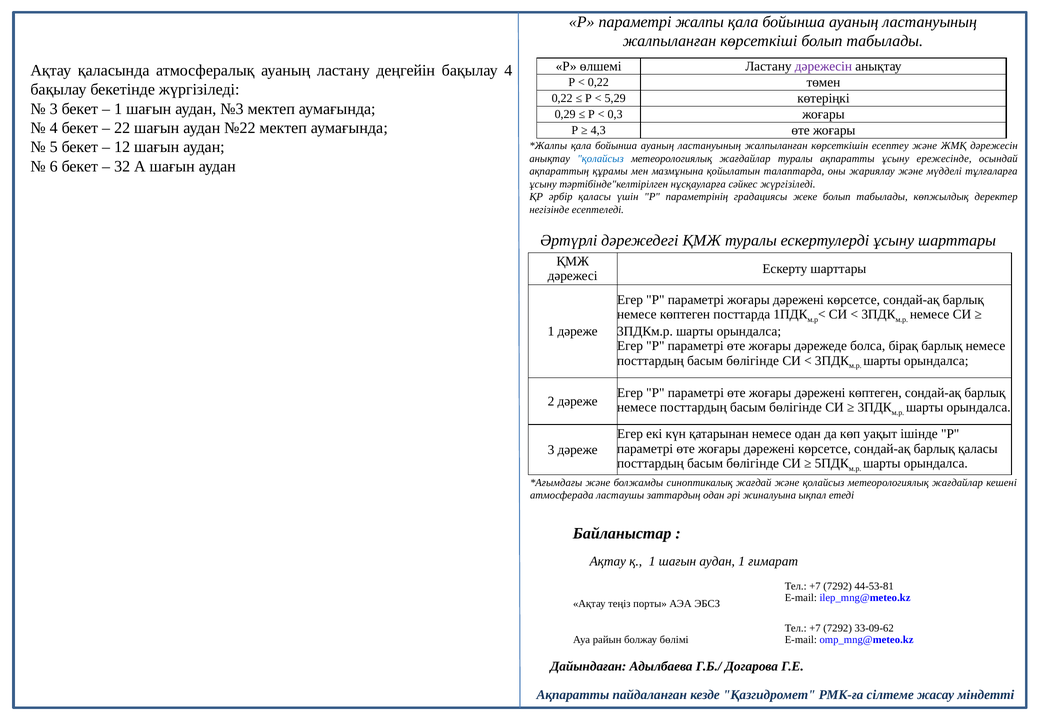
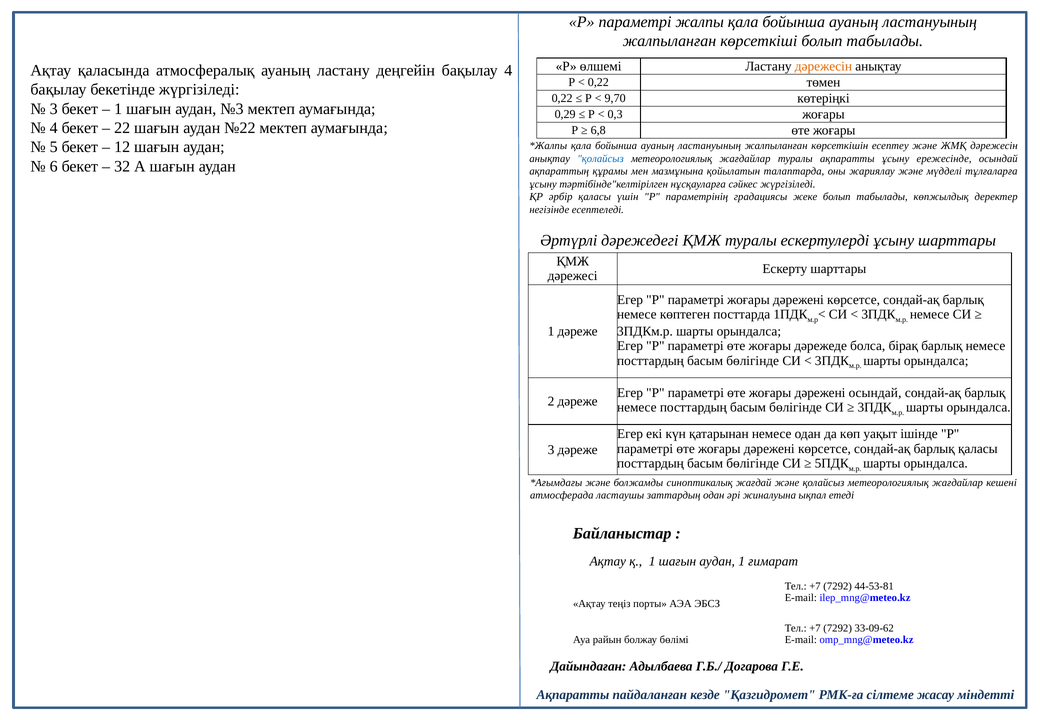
дәрежесін at (823, 66) colour: purple -> orange
5,29: 5,29 -> 9,70
4,3: 4,3 -> 6,8
дәрежені көптеген: көптеген -> осындай
